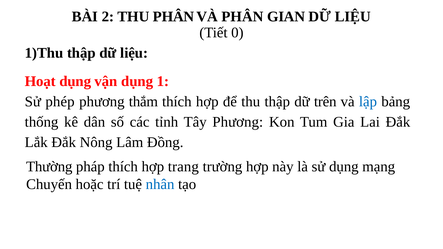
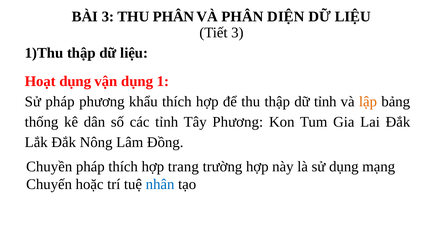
BÀI 2: 2 -> 3
GIAN: GIAN -> DIỆN
Tiết 0: 0 -> 3
Sử phép: phép -> pháp
thắm: thắm -> khẩu
dữ trên: trên -> tỉnh
lập colour: blue -> orange
Thường: Thường -> Chuyền
